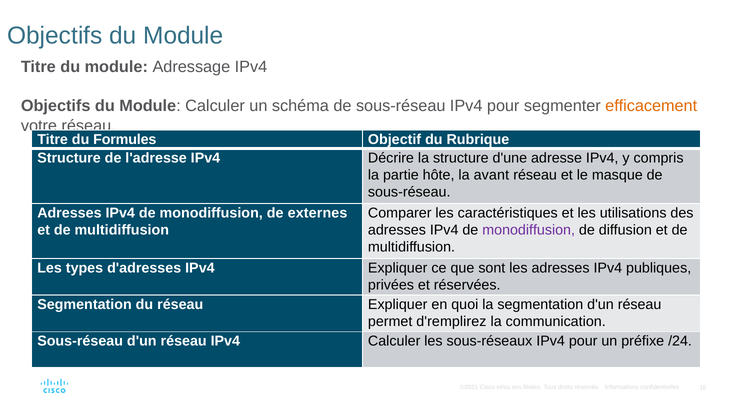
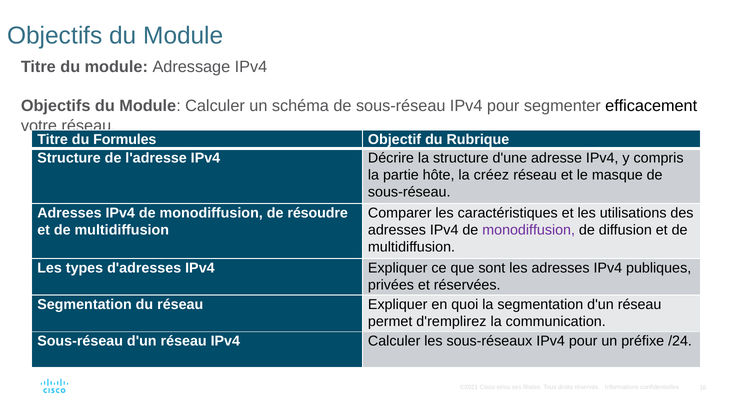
efficacement colour: orange -> black
avant: avant -> créez
externes: externes -> résoudre
